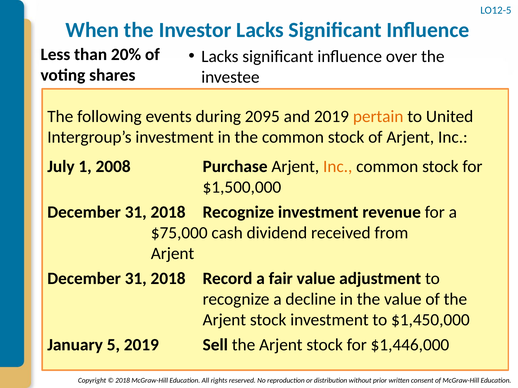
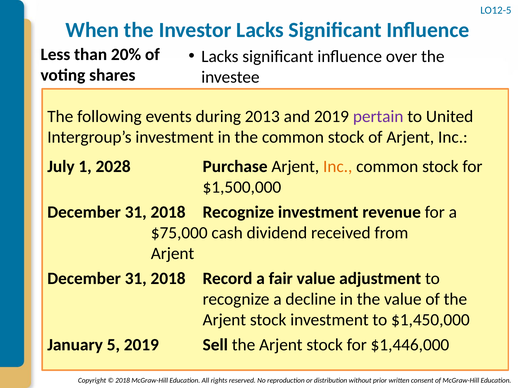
2095: 2095 -> 2013
pertain colour: orange -> purple
2008: 2008 -> 2028
